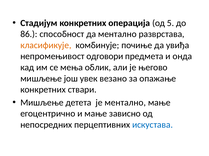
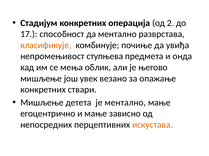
5: 5 -> 2
86: 86 -> 17
одговори: одговори -> ступњева
искустава colour: blue -> orange
